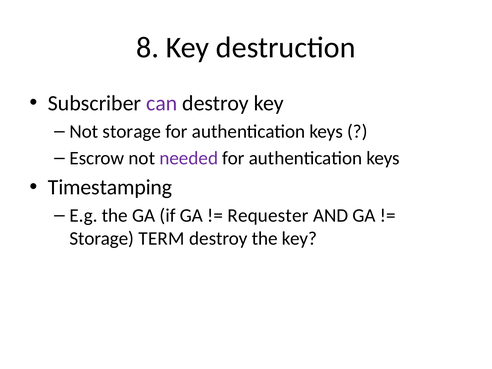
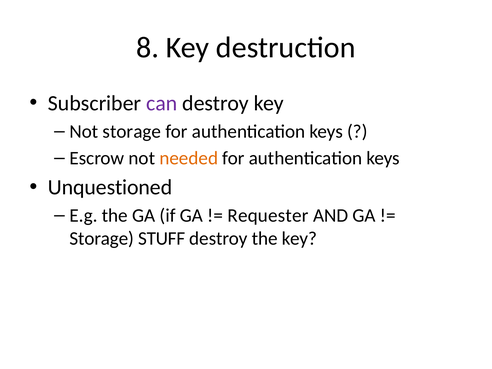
needed colour: purple -> orange
Timestamping: Timestamping -> Unquestioned
TERM: TERM -> STUFF
